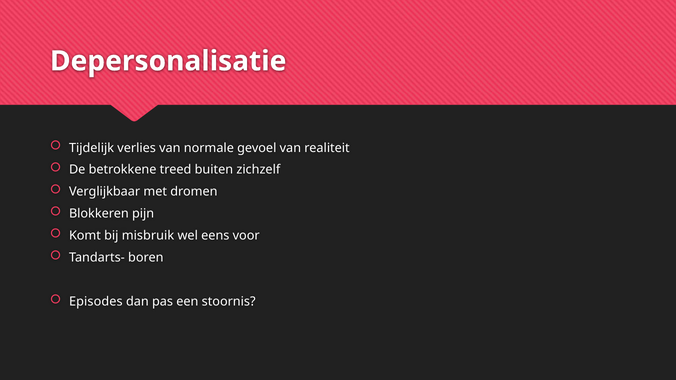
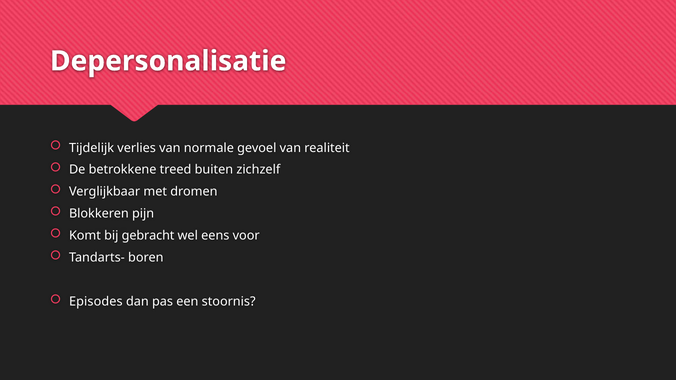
misbruik: misbruik -> gebracht
